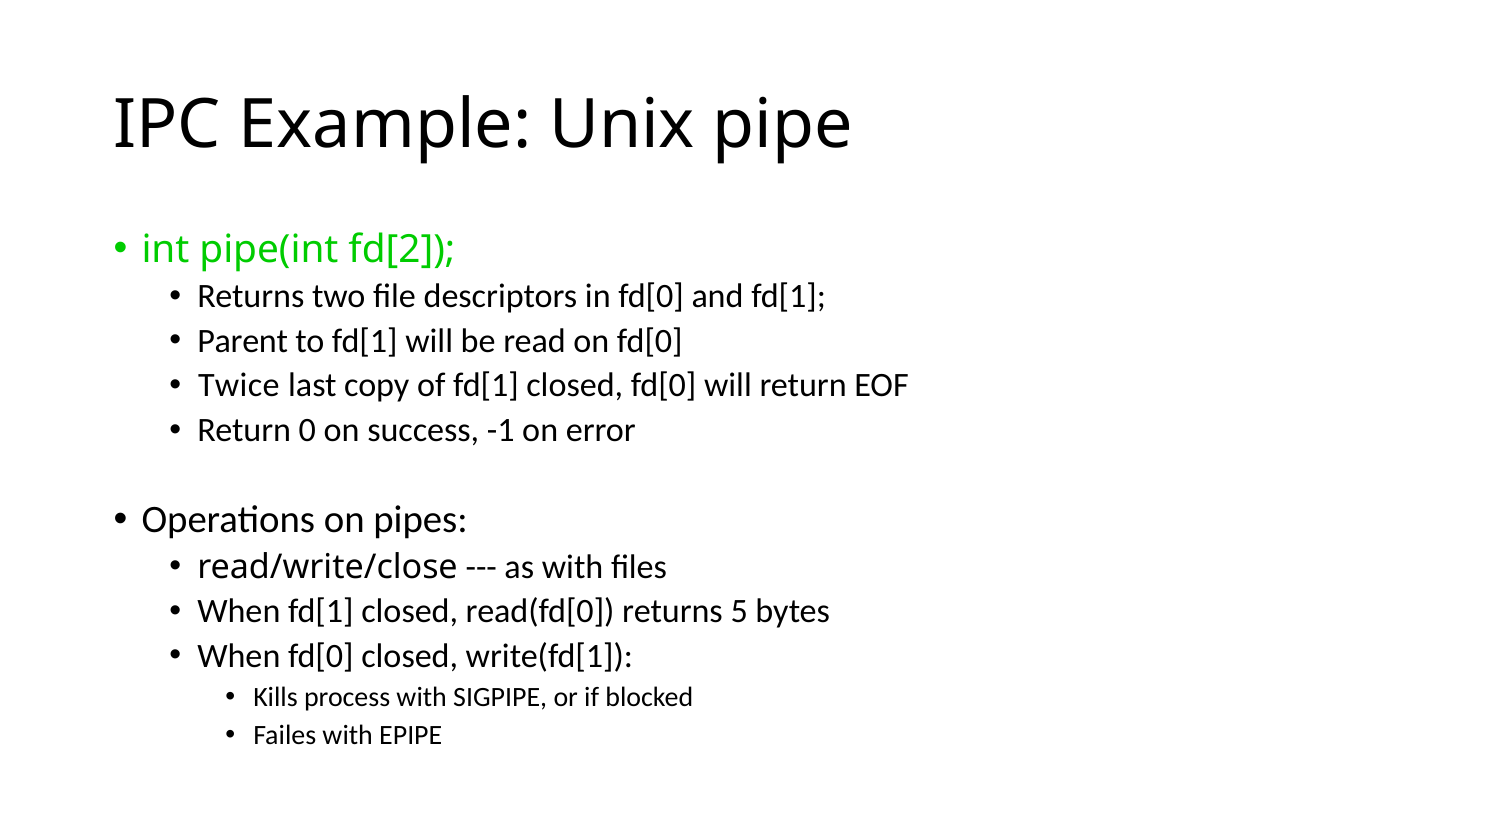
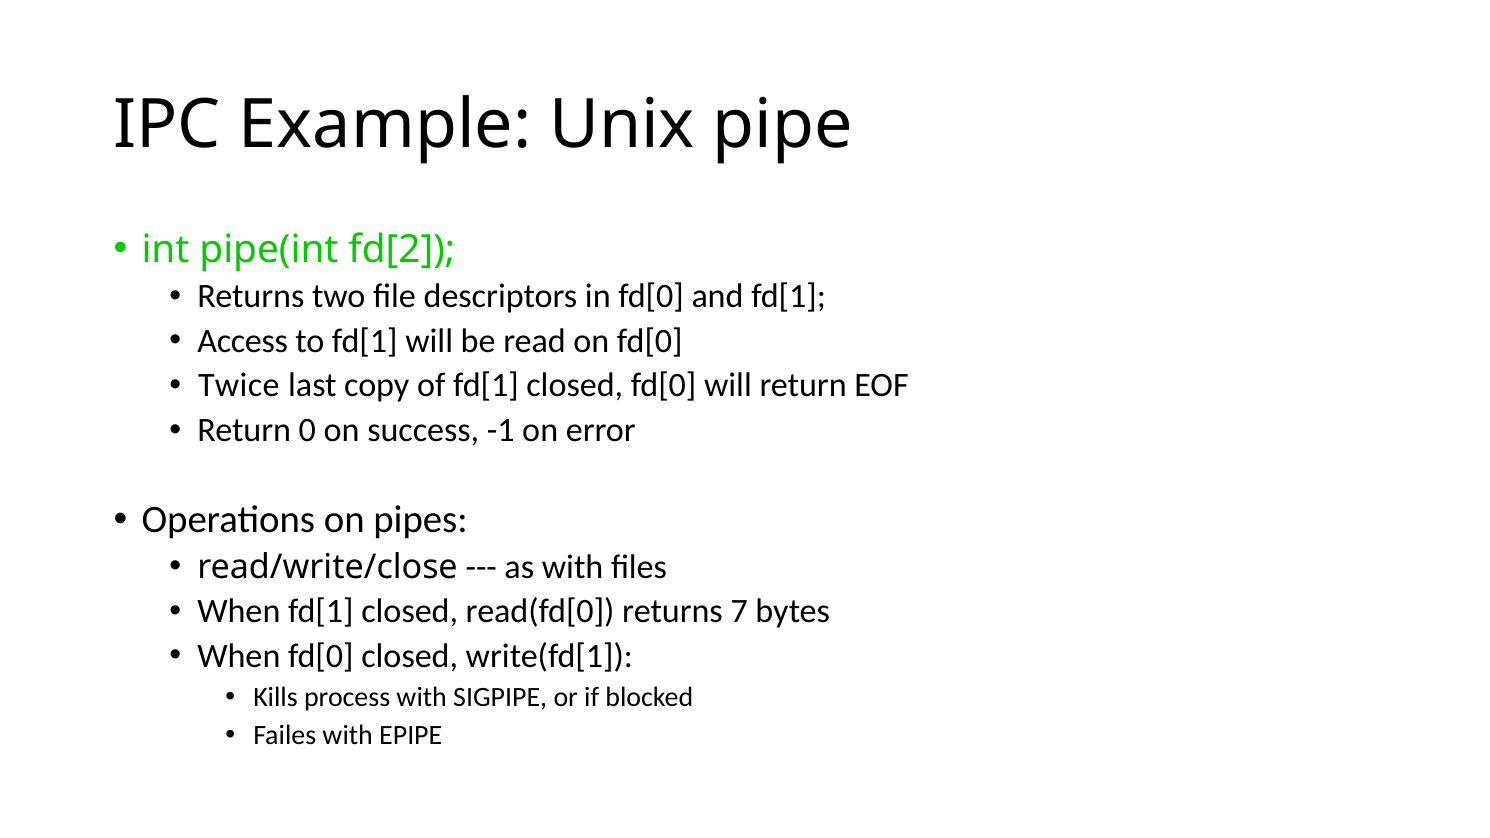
Parent: Parent -> Access
5: 5 -> 7
